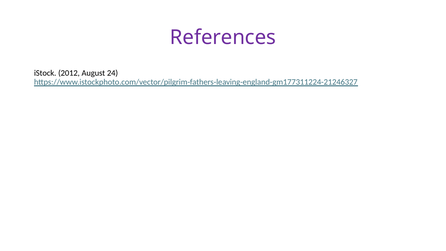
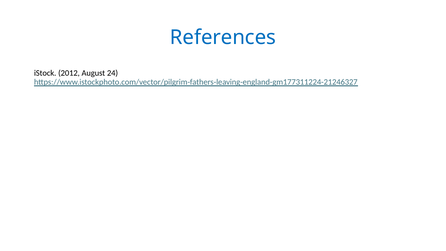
References colour: purple -> blue
